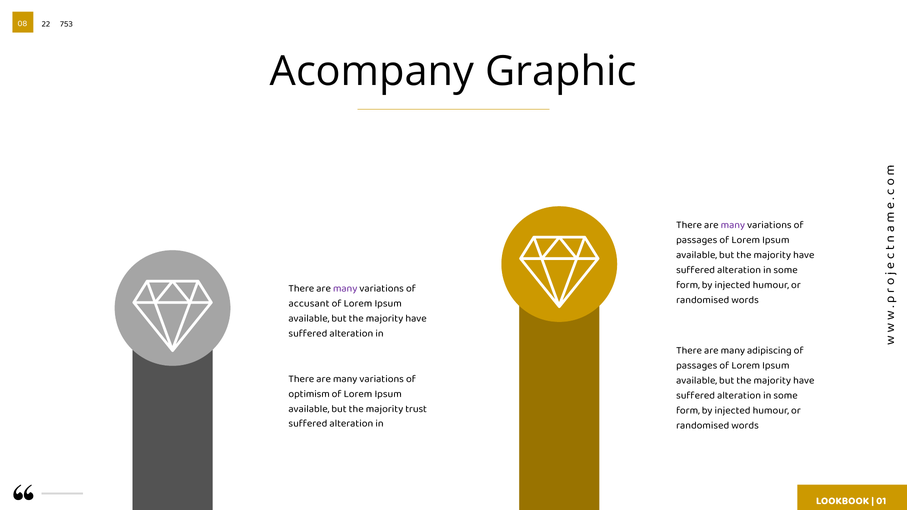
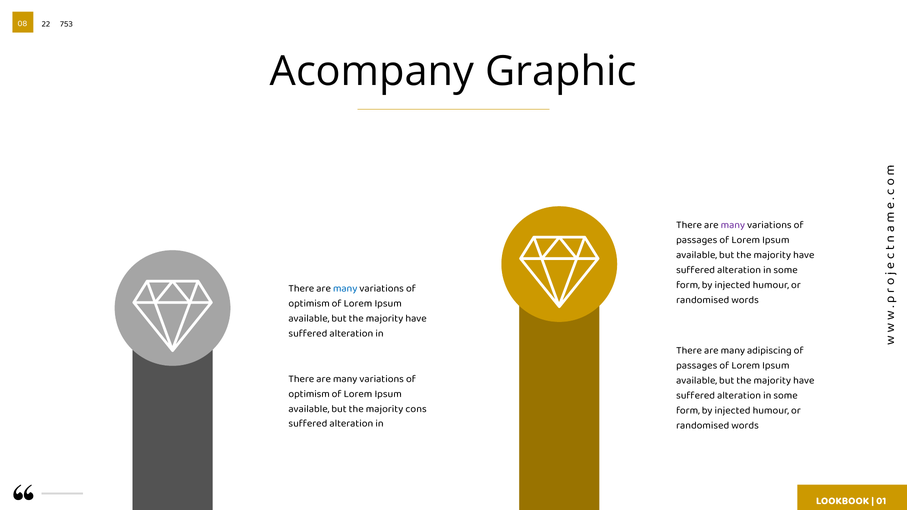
many at (345, 288) colour: purple -> blue
accusant at (309, 303): accusant -> optimism
trust: trust -> cons
